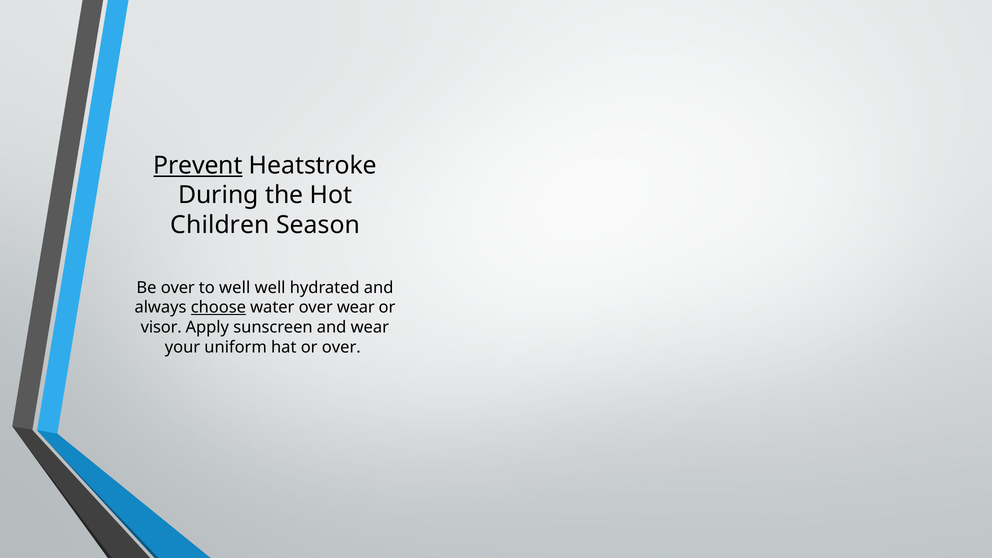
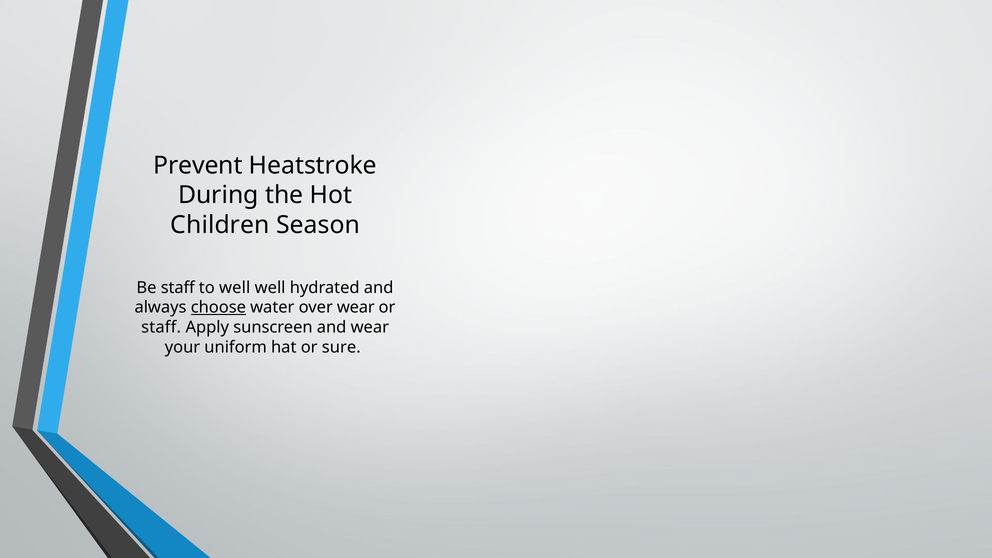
Prevent underline: present -> none
Be over: over -> staff
visor at (161, 327): visor -> staff
or over: over -> sure
